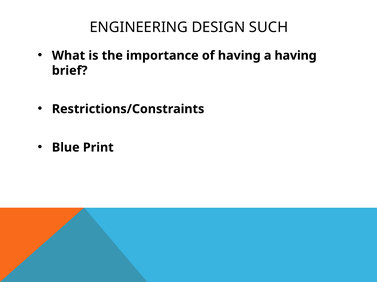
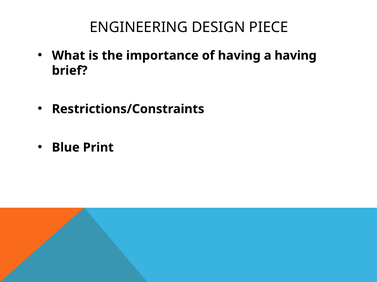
SUCH: SUCH -> PIECE
